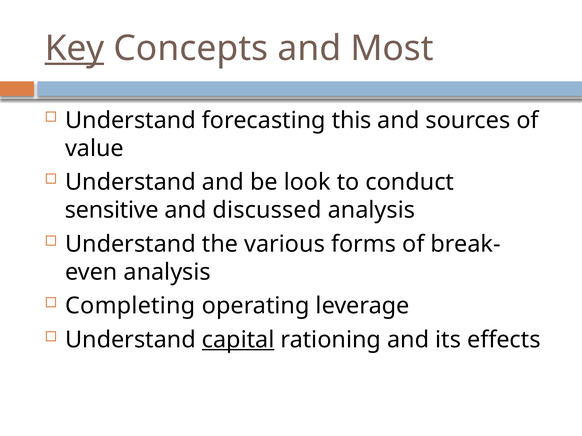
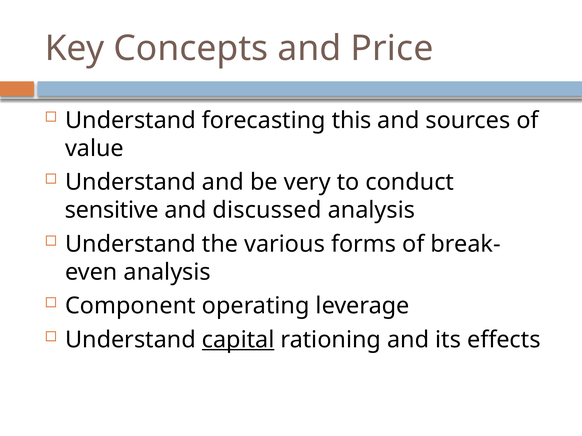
Key underline: present -> none
Most: Most -> Price
look: look -> very
Completing: Completing -> Component
